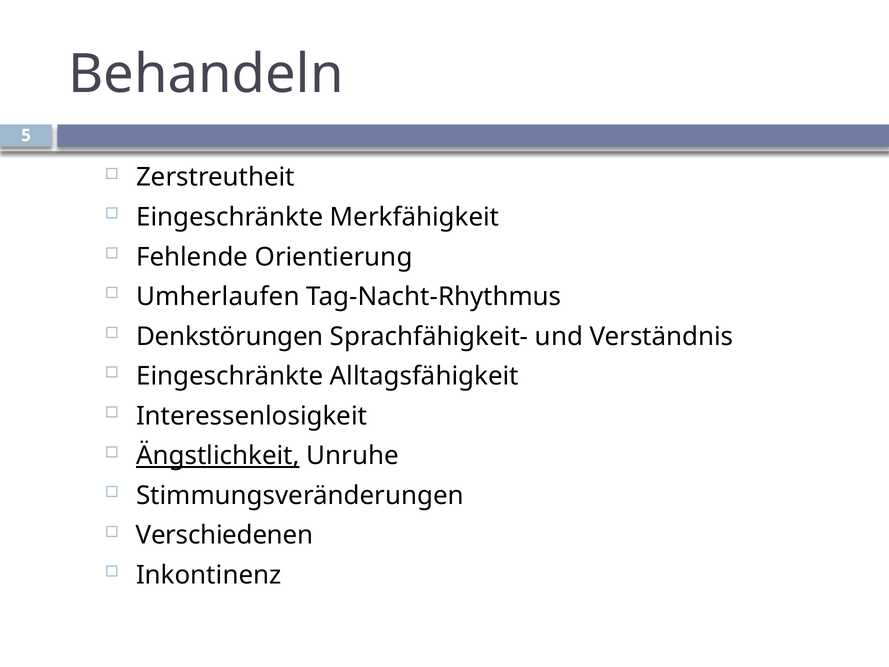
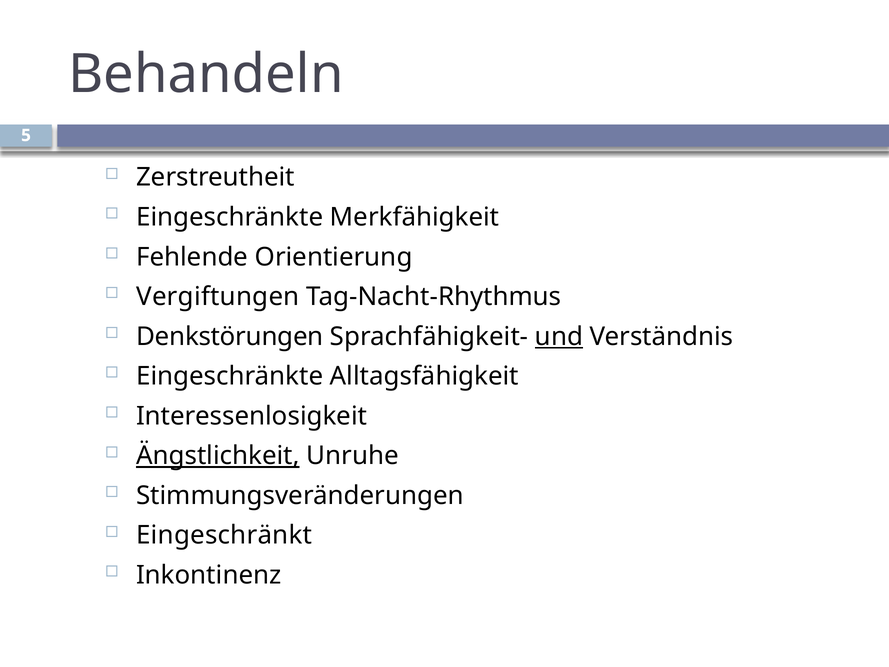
Umherlaufen: Umherlaufen -> Vergiftungen
und underline: none -> present
Verschiedenen: Verschiedenen -> Eingeschränkt
